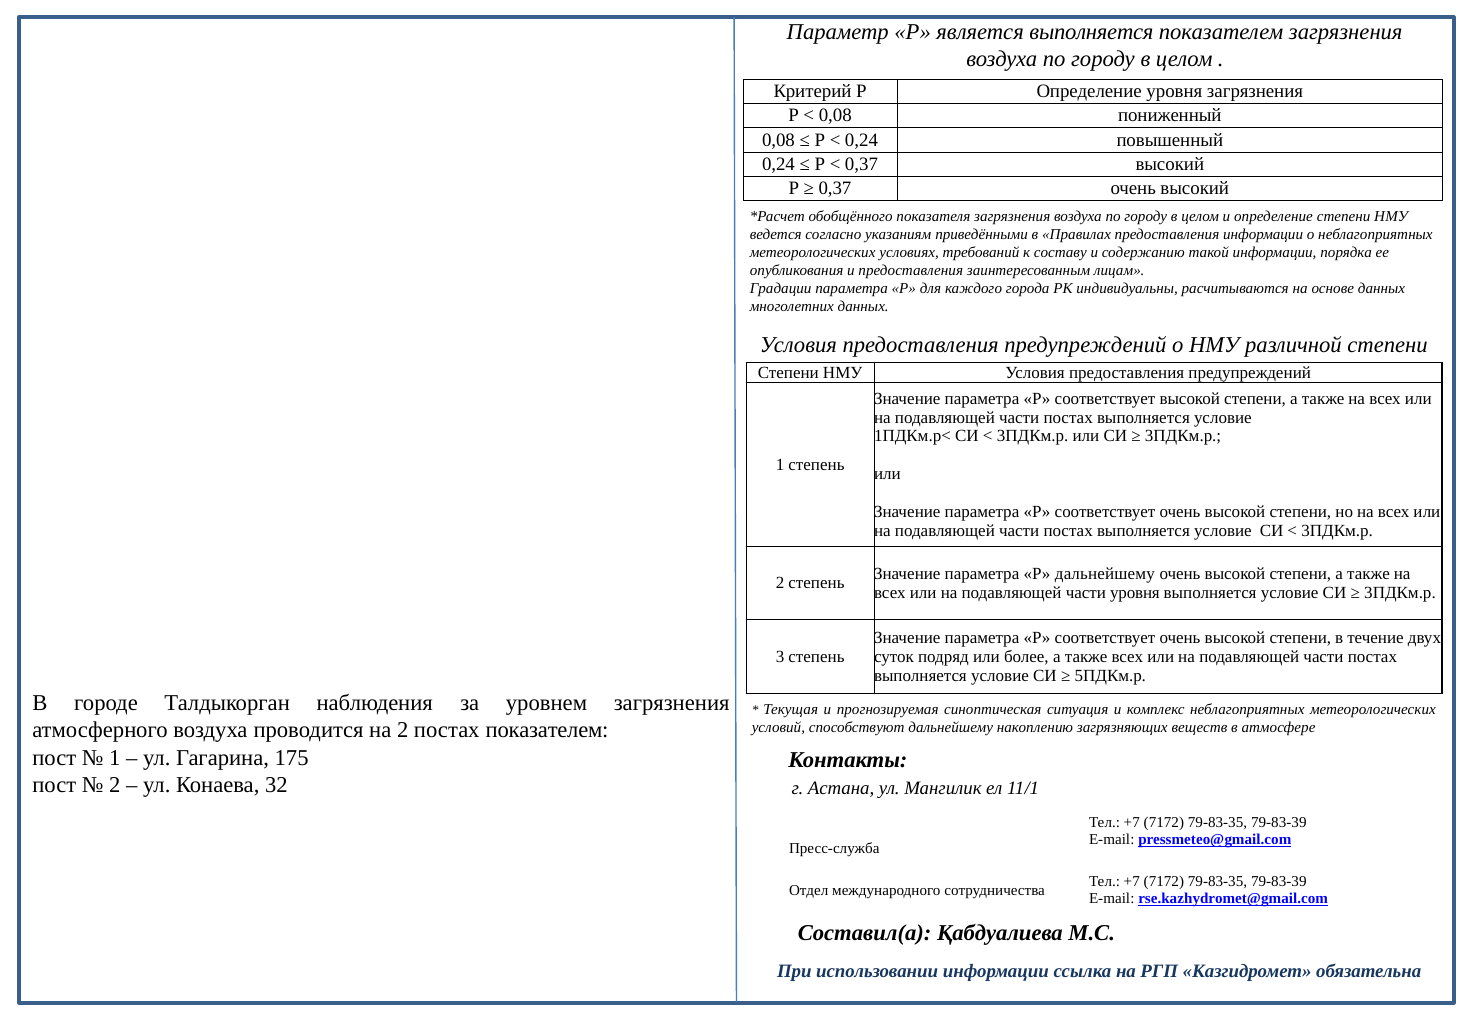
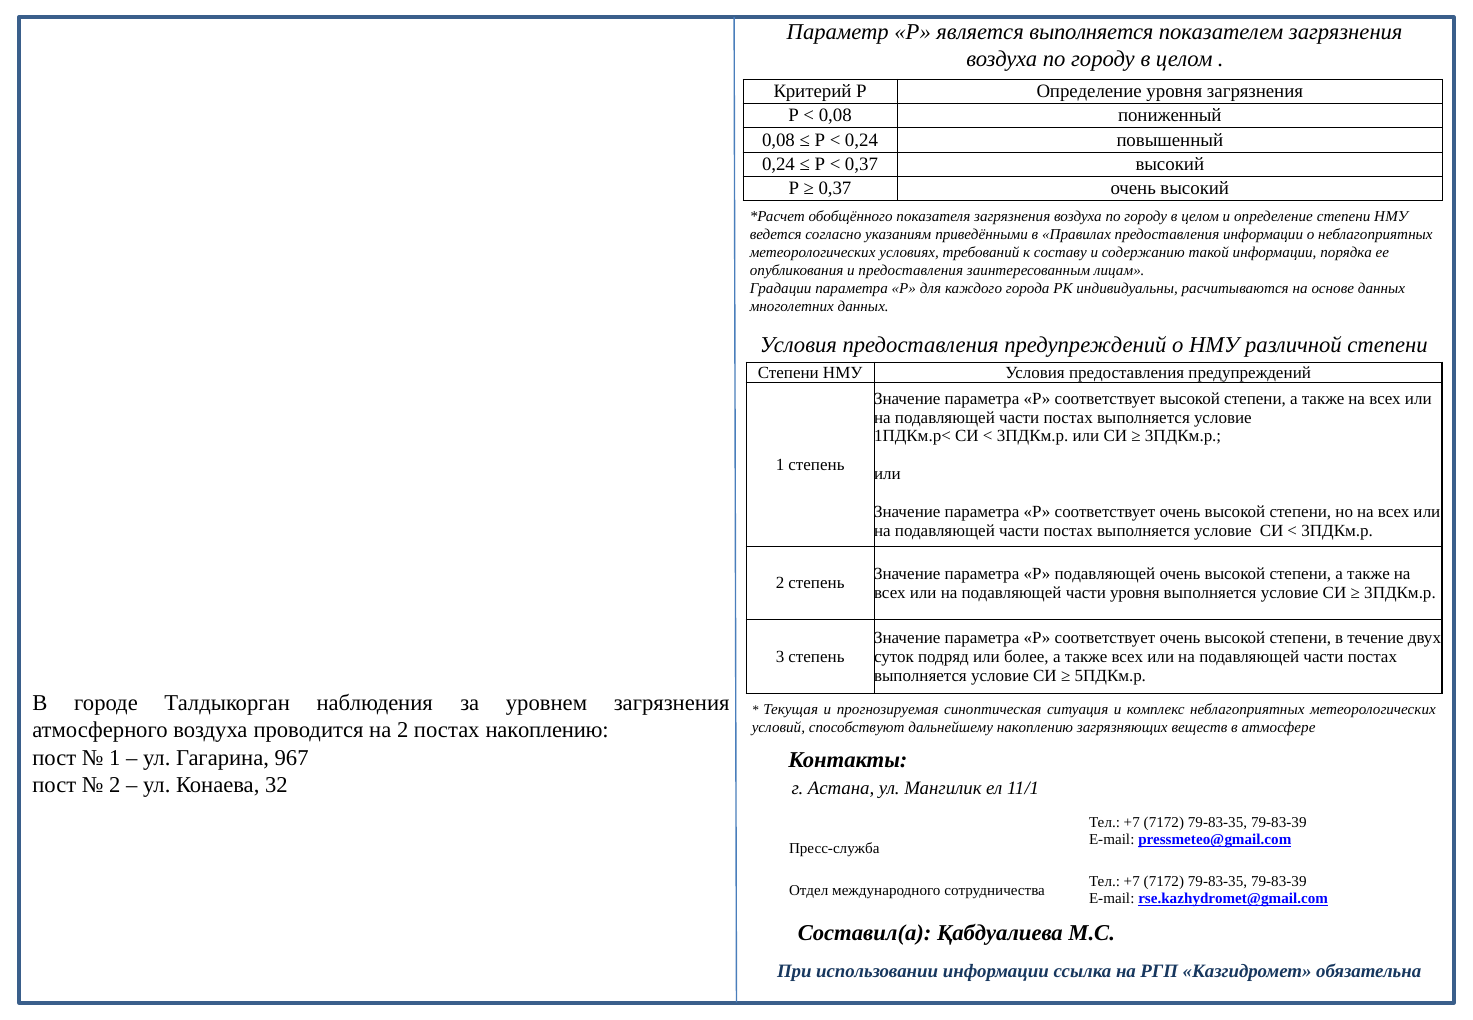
Р дальнейшему: дальнейшему -> подавляющей
постах показателем: показателем -> накоплению
175: 175 -> 967
